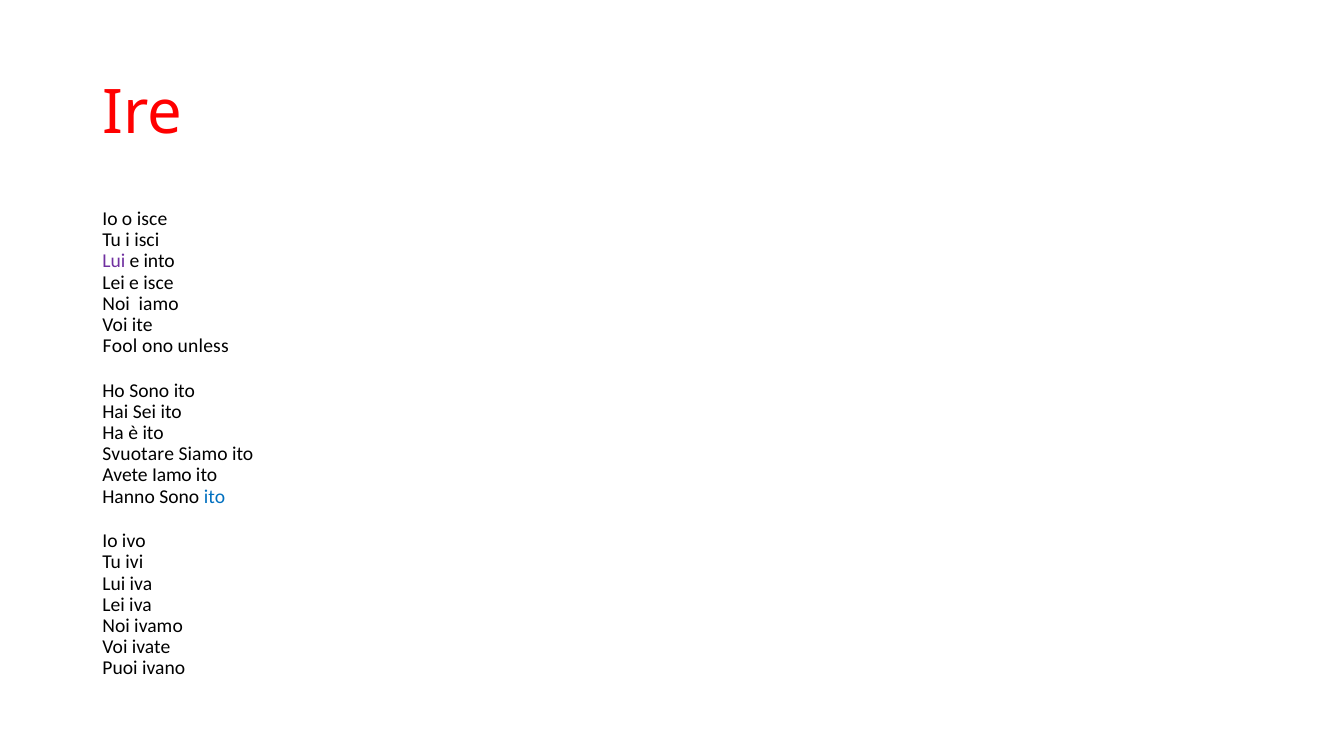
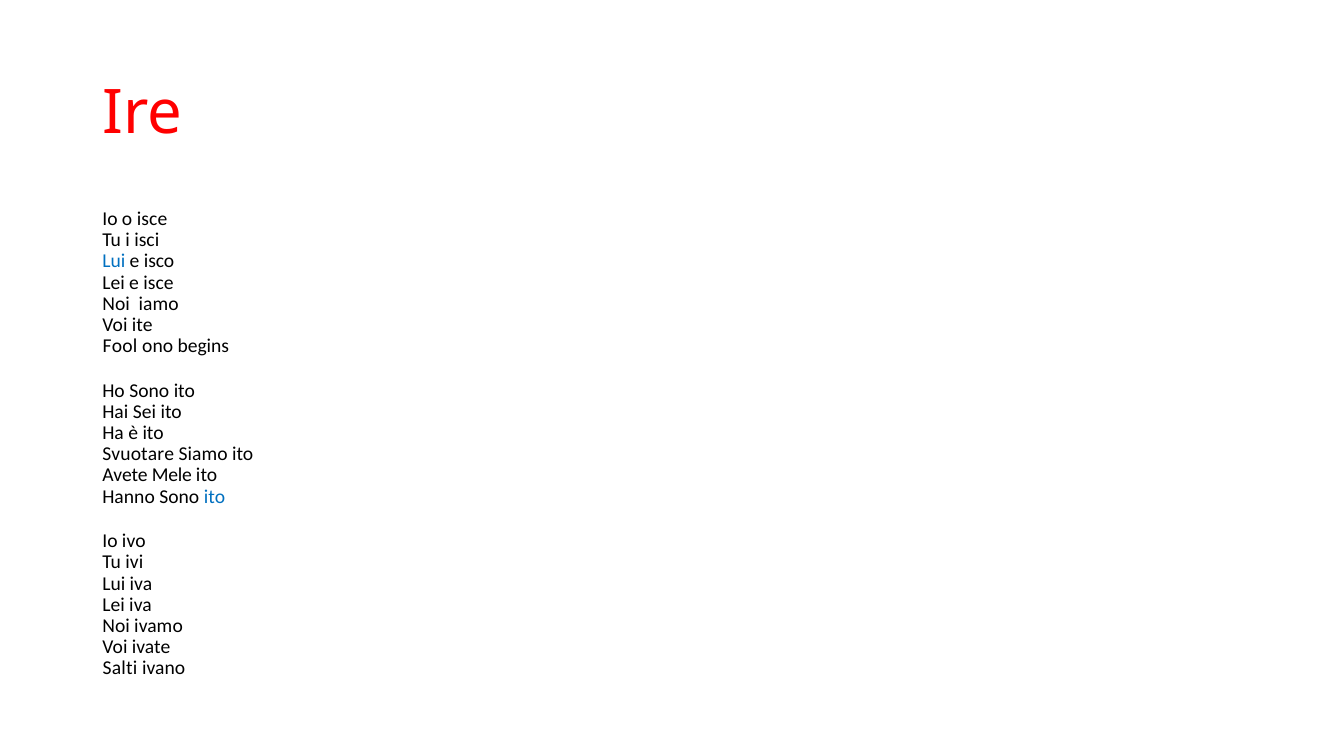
Lui at (114, 262) colour: purple -> blue
into: into -> isco
unless: unless -> begins
Avete Iamo: Iamo -> Mele
Puoi: Puoi -> Salti
